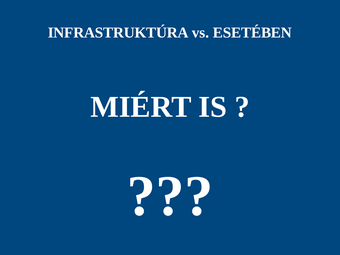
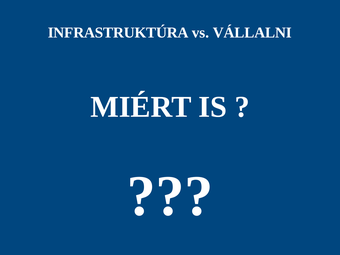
ESETÉBEN: ESETÉBEN -> VÁLLALNI
